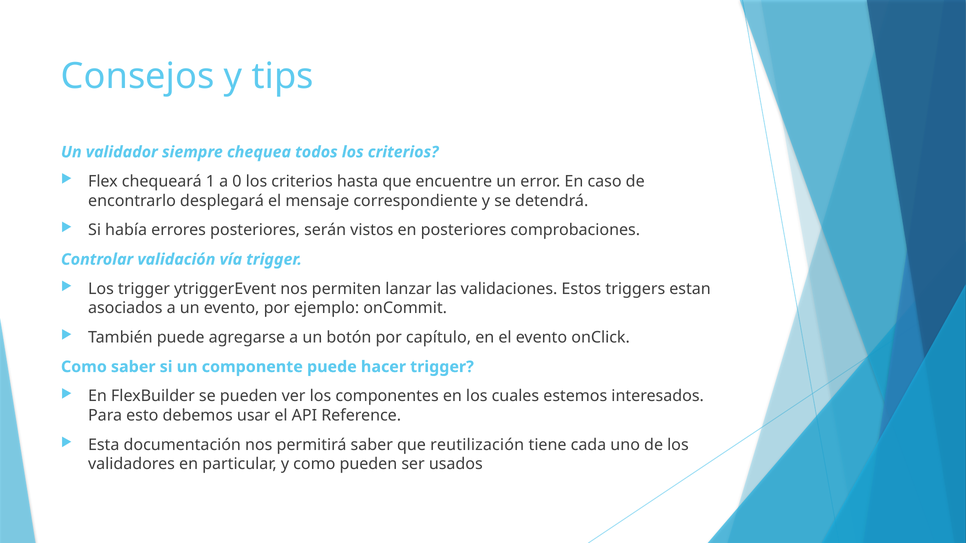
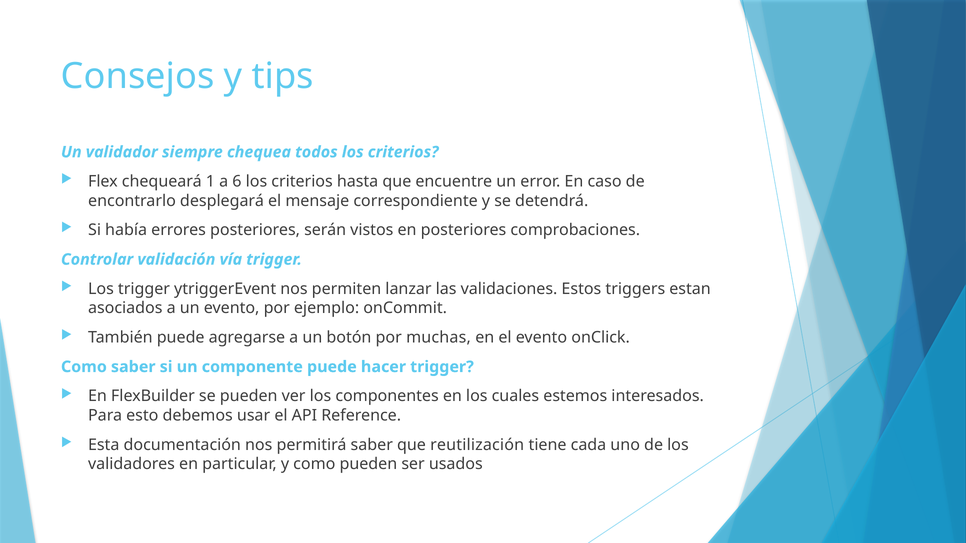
0: 0 -> 6
capítulo: capítulo -> muchas
